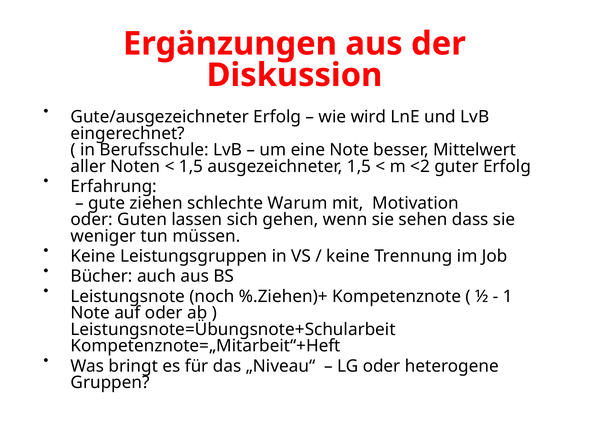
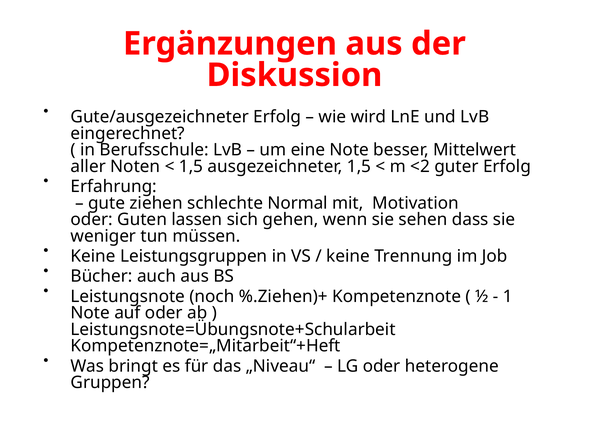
Warum: Warum -> Normal
